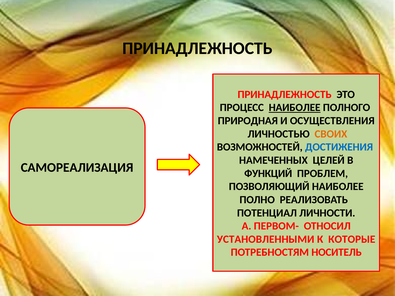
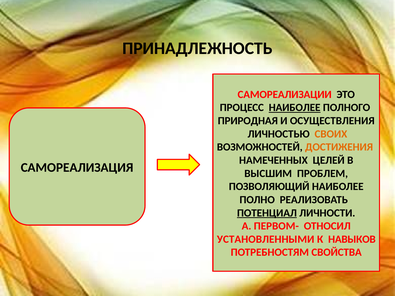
ПРИНАДЛЕЖНОСТЬ at (285, 95): ПРИНАДЛЕЖНОСТЬ -> САМОРЕАЛИЗАЦИИ
ДОСТИЖЕНИЯ colour: blue -> orange
ФУНКЦИЙ: ФУНКЦИЙ -> ВЫСШИМ
ПОТЕНЦИАЛ underline: none -> present
КОТОРЫЕ: КОТОРЫЕ -> НАВЫКОВ
НОСИТЕЛЬ: НОСИТЕЛЬ -> СВОЙСТВА
